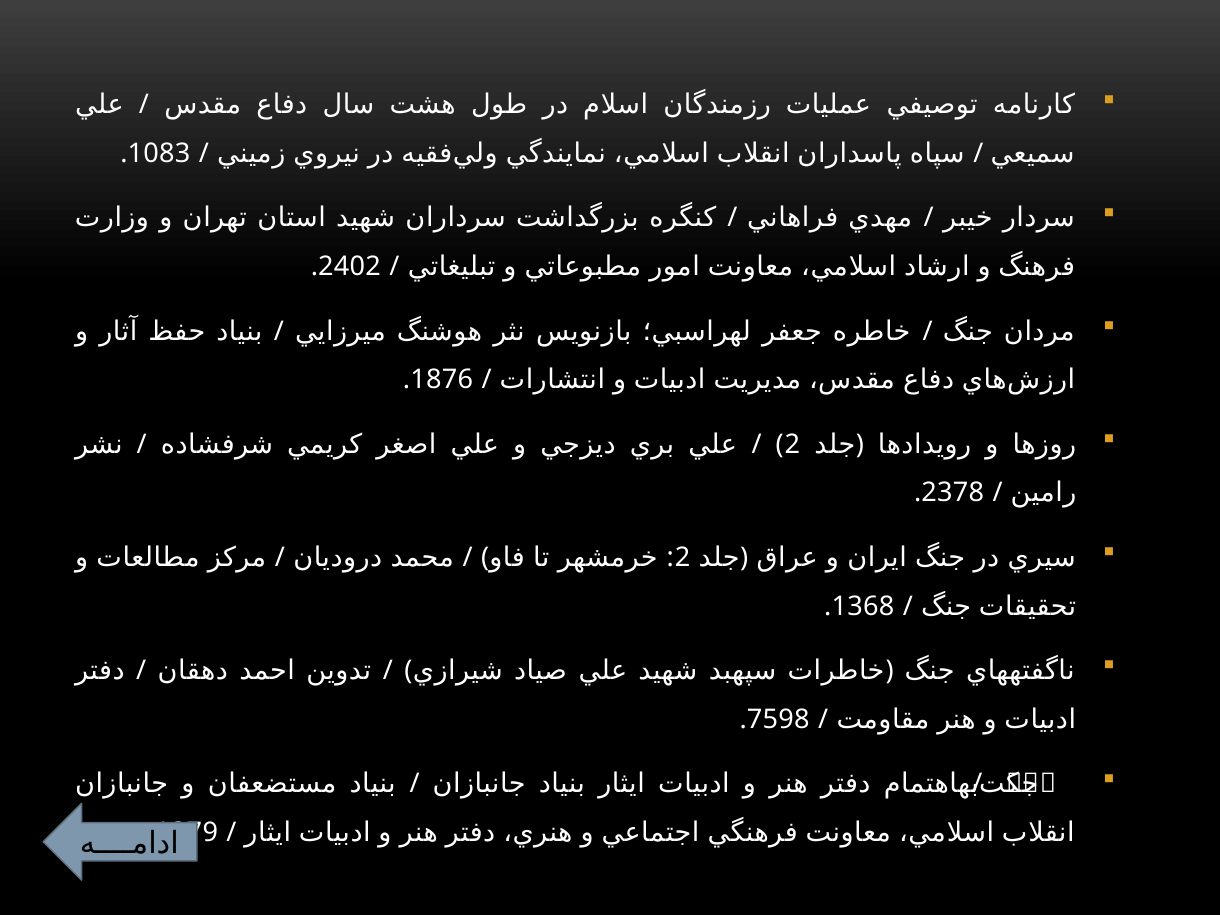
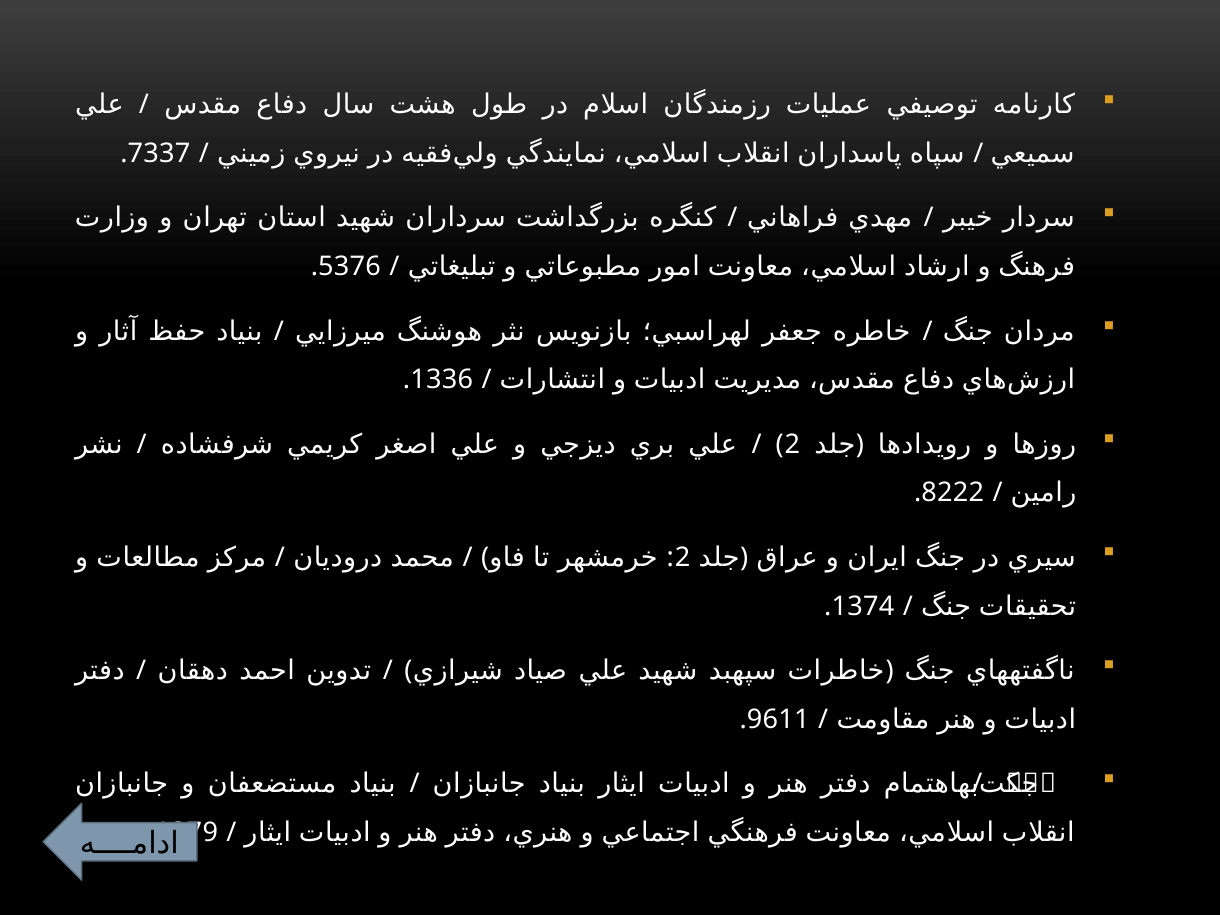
1083: 1083 -> 7337
2402: 2402 -> 5376
1876: 1876 -> 1336
2378: 2378 -> 8222
1368: 1368 -> 1374
7598: 7598 -> 9611
